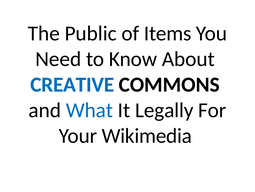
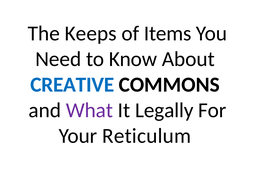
Public: Public -> Keeps
What colour: blue -> purple
Wikimedia: Wikimedia -> Reticulum
